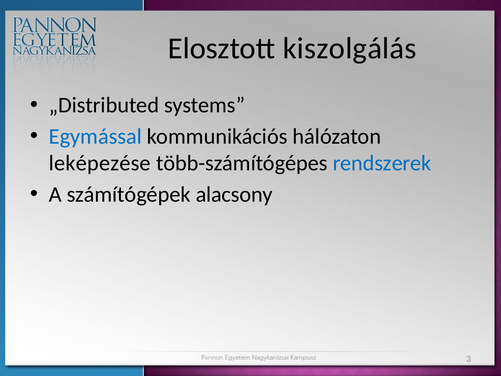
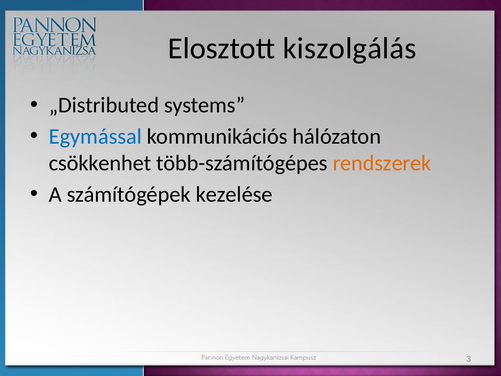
leképezése: leképezése -> csökkenhet
rendszerek colour: blue -> orange
alacsony: alacsony -> kezelése
